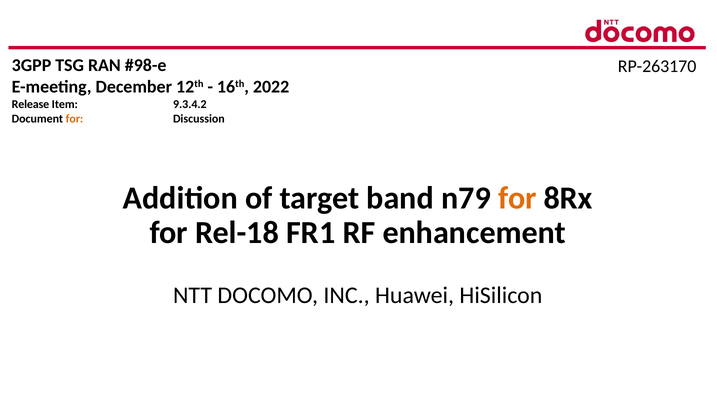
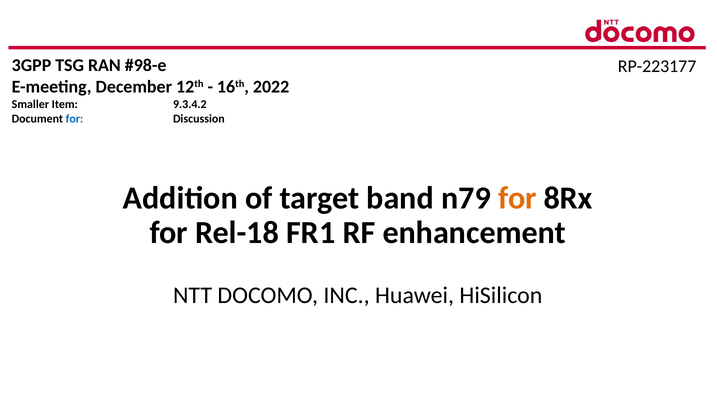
RP-263170: RP-263170 -> RP-223177
Release: Release -> Smaller
for at (74, 119) colour: orange -> blue
